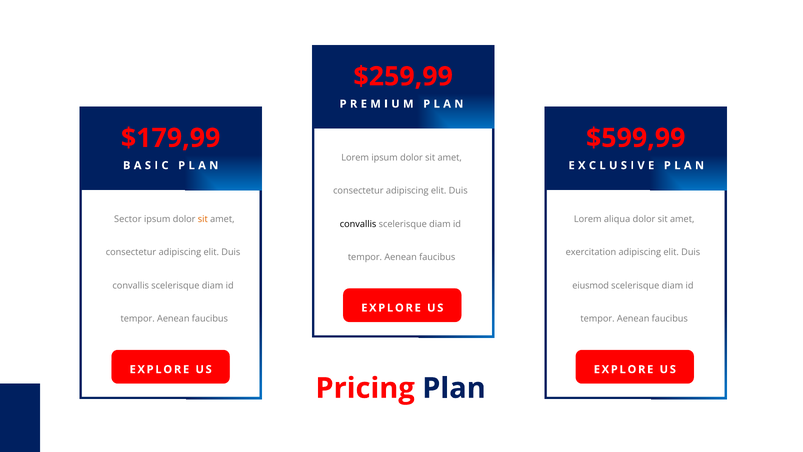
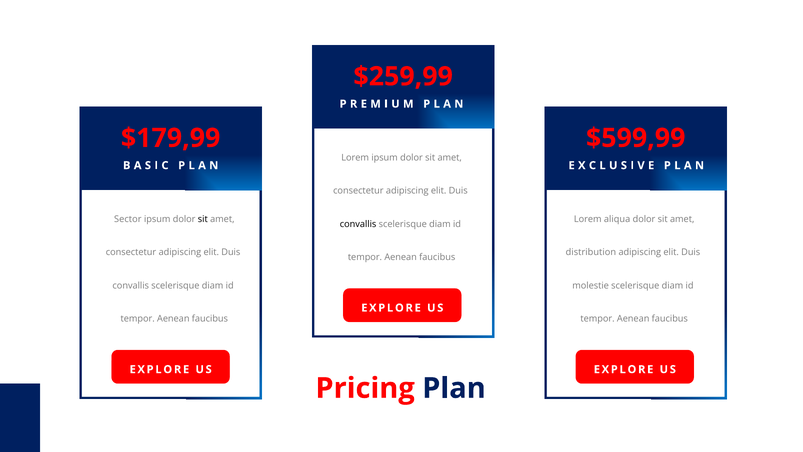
sit at (203, 219) colour: orange -> black
exercitation: exercitation -> distribution
eiusmod: eiusmod -> molestie
